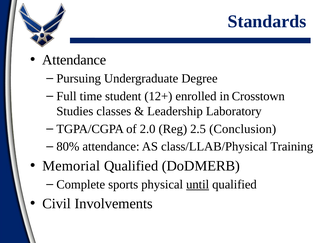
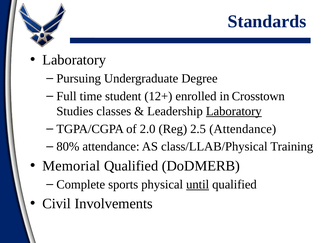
Attendance at (74, 60): Attendance -> Laboratory
Laboratory at (234, 111) underline: none -> present
2.5 Conclusion: Conclusion -> Attendance
